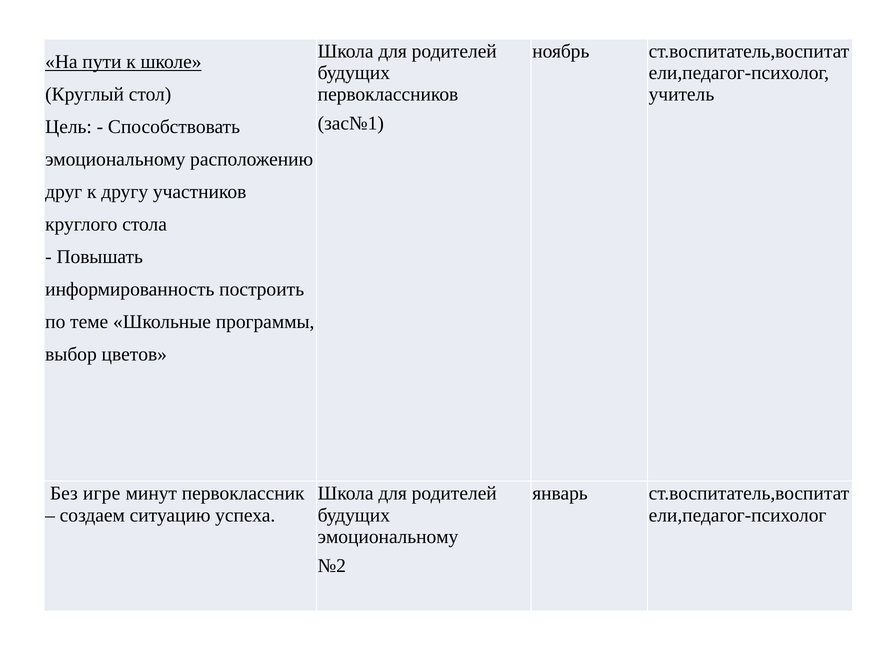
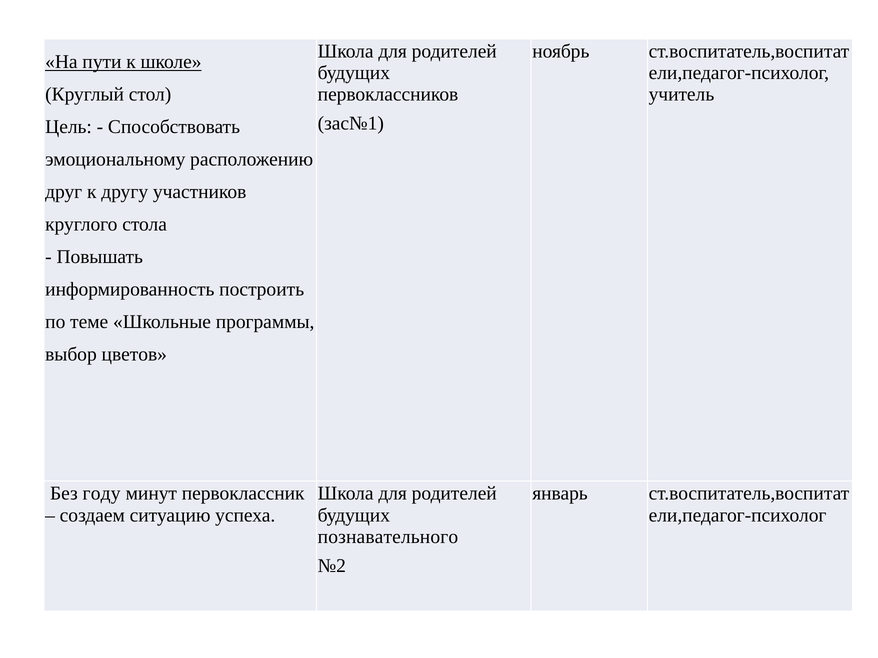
игре: игре -> году
эмоциональному at (388, 537): эмоциональному -> познавательного
